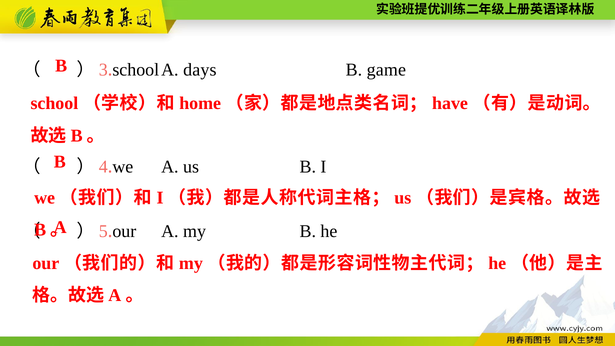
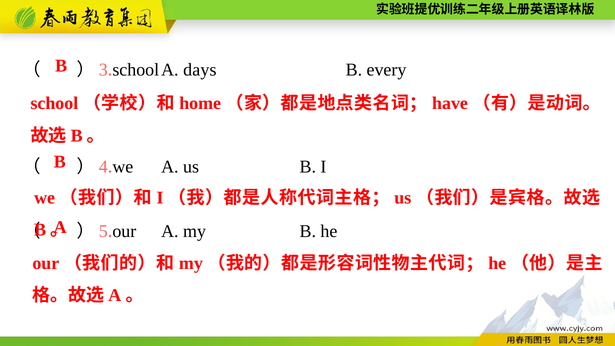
game: game -> every
